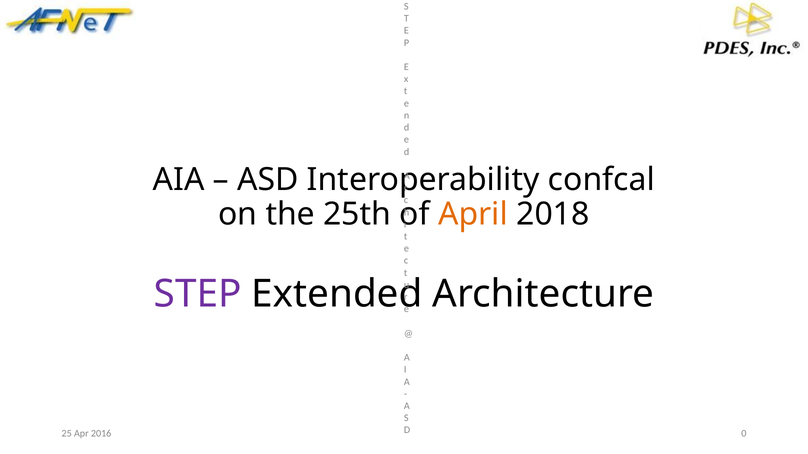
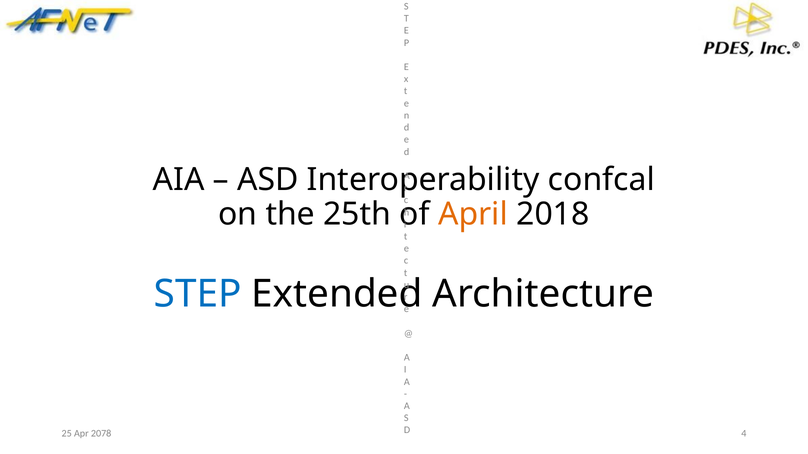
STEP colour: purple -> blue
0: 0 -> 4
2016: 2016 -> 2078
